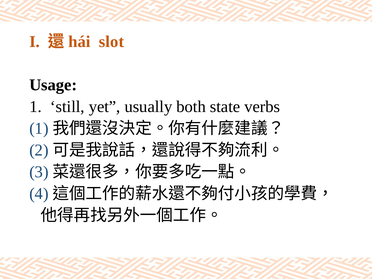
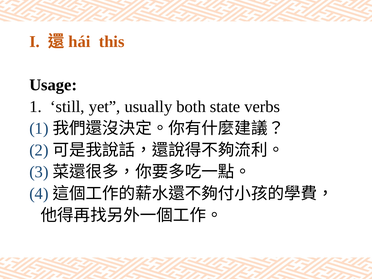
slot: slot -> this
